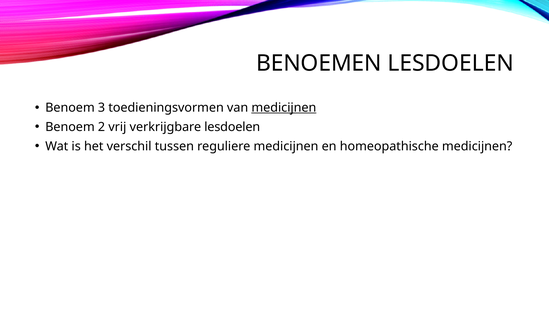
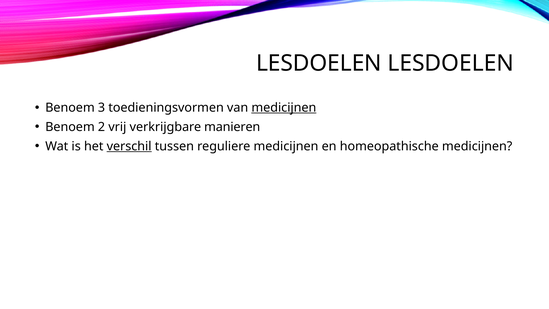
BENOEMEN at (319, 63): BENOEMEN -> LESDOELEN
verkrijgbare lesdoelen: lesdoelen -> manieren
verschil underline: none -> present
